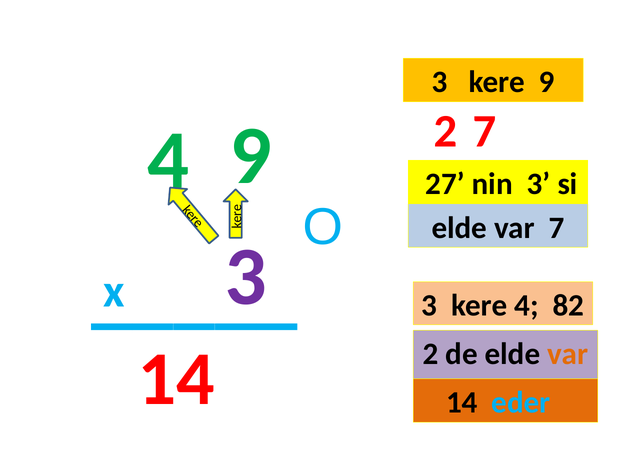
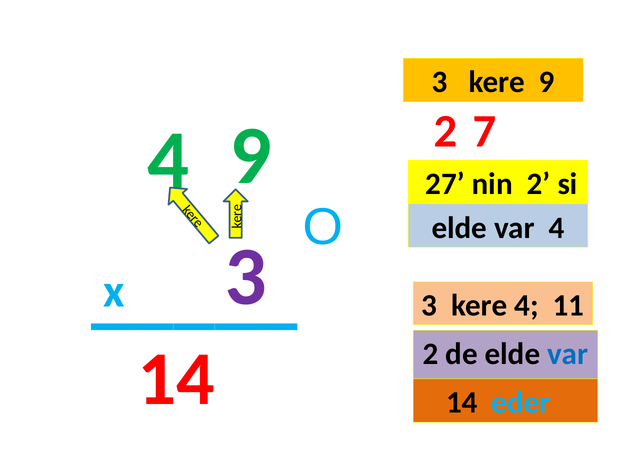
nin 3: 3 -> 2
var 7: 7 -> 4
82: 82 -> 11
var at (568, 354) colour: orange -> blue
